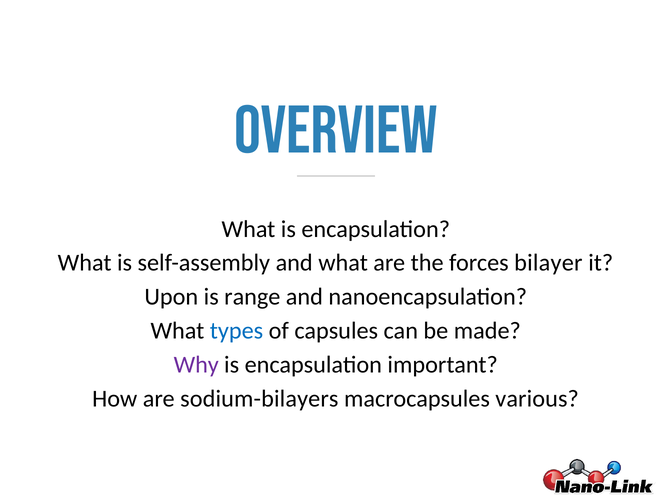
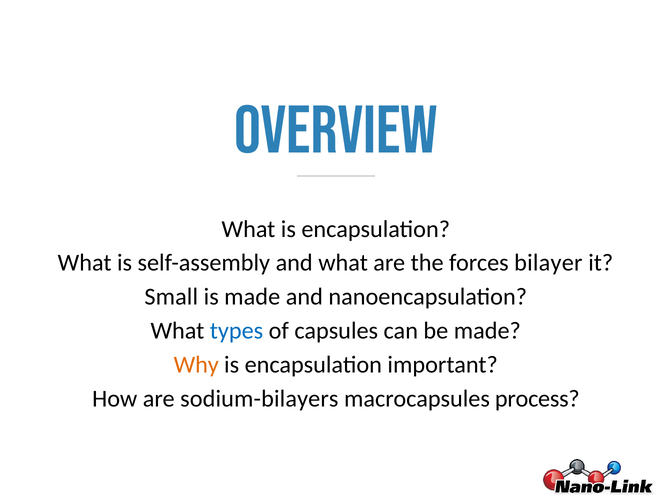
Upon: Upon -> Small
is range: range -> made
Why colour: purple -> orange
various: various -> process
